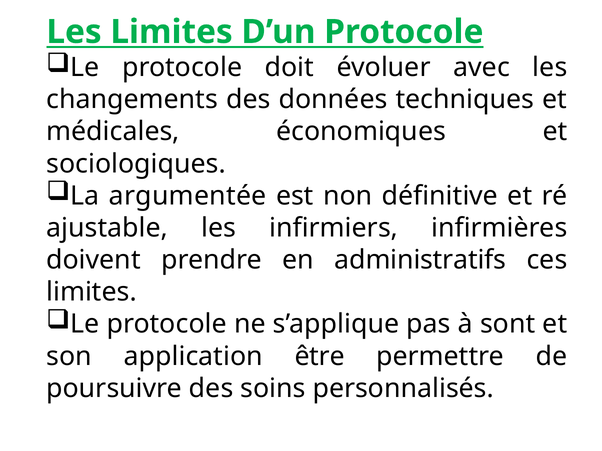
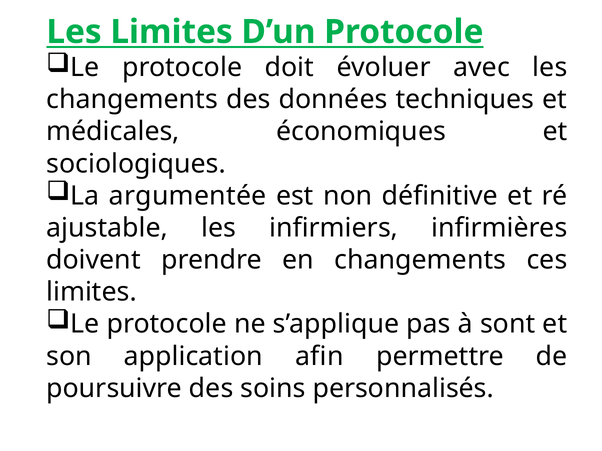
en administratifs: administratifs -> changements
être: être -> afin
